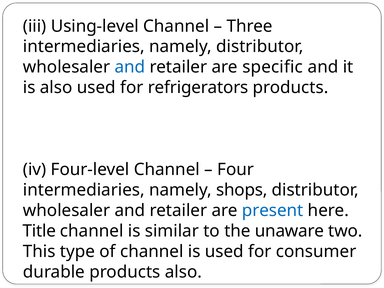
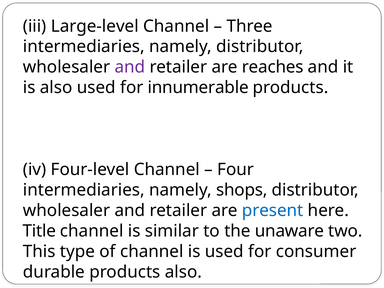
Using-level: Using-level -> Large-level
and at (130, 67) colour: blue -> purple
specific: specific -> reaches
refrigerators: refrigerators -> innumerable
